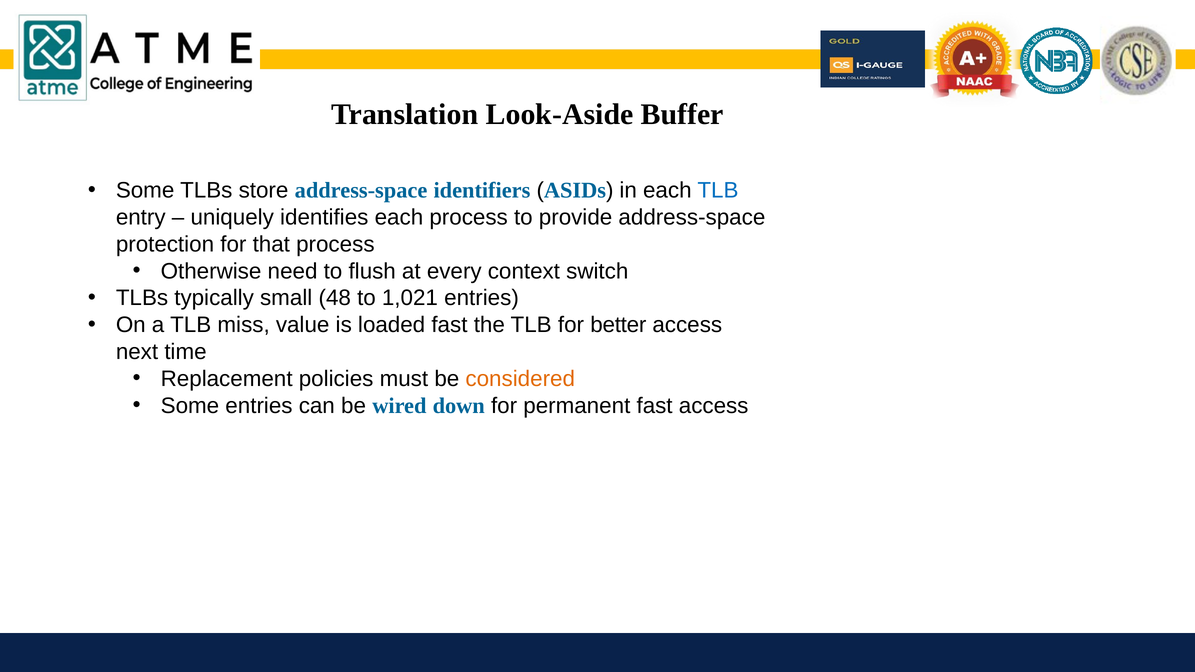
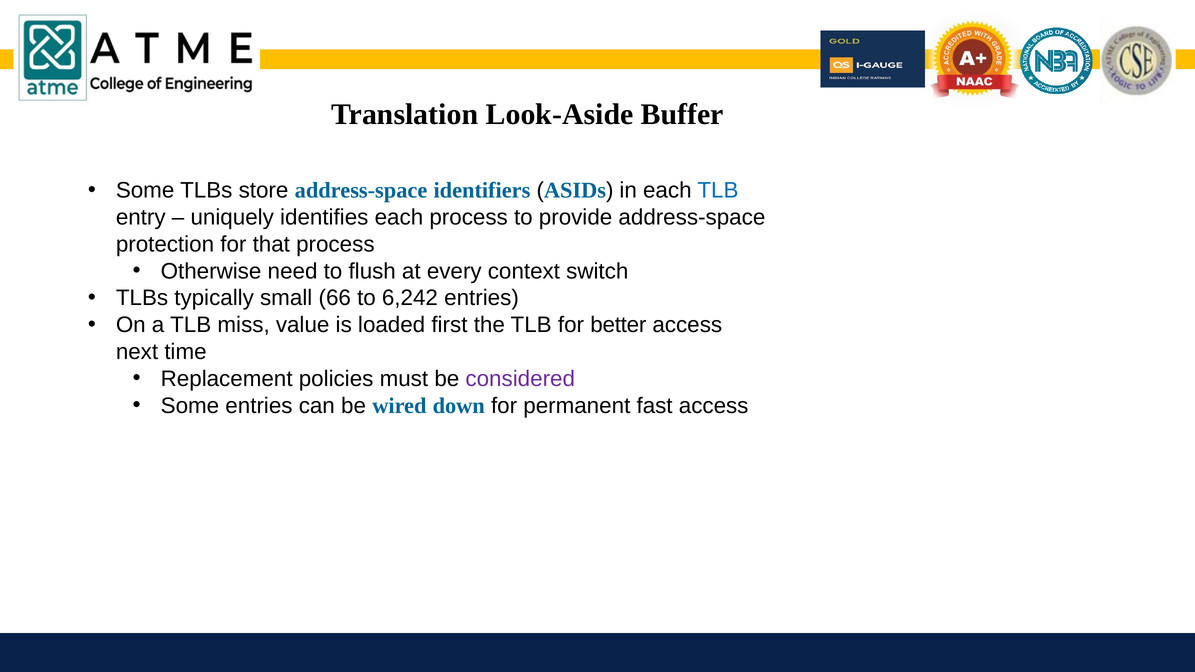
48: 48 -> 66
1,021: 1,021 -> 6,242
loaded fast: fast -> first
considered colour: orange -> purple
